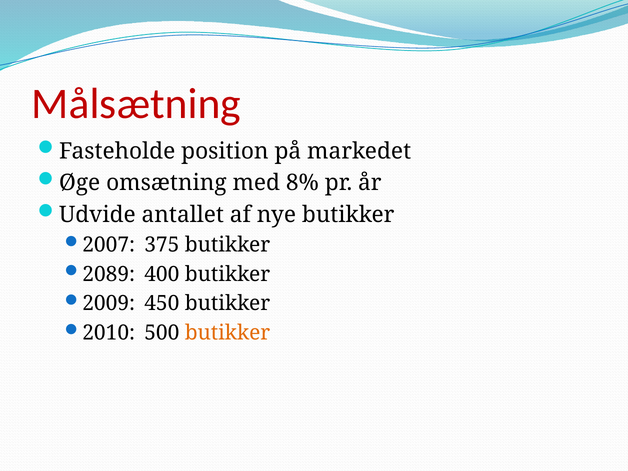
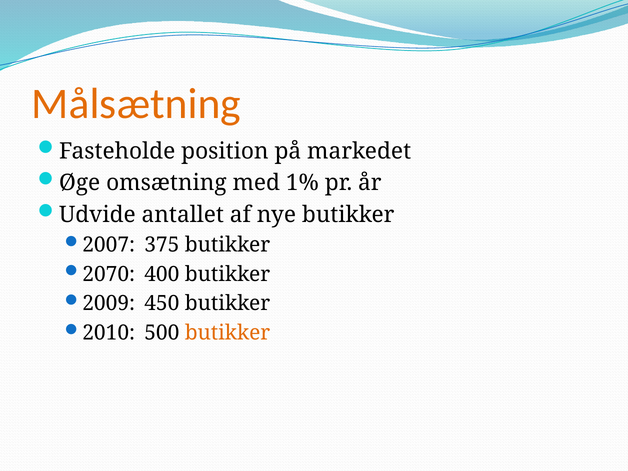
Målsætning colour: red -> orange
8%: 8% -> 1%
2089: 2089 -> 2070
